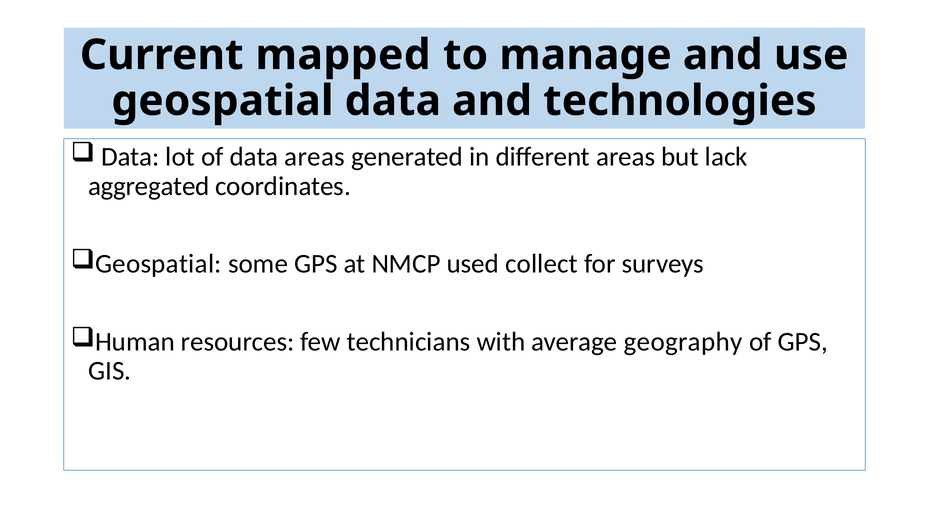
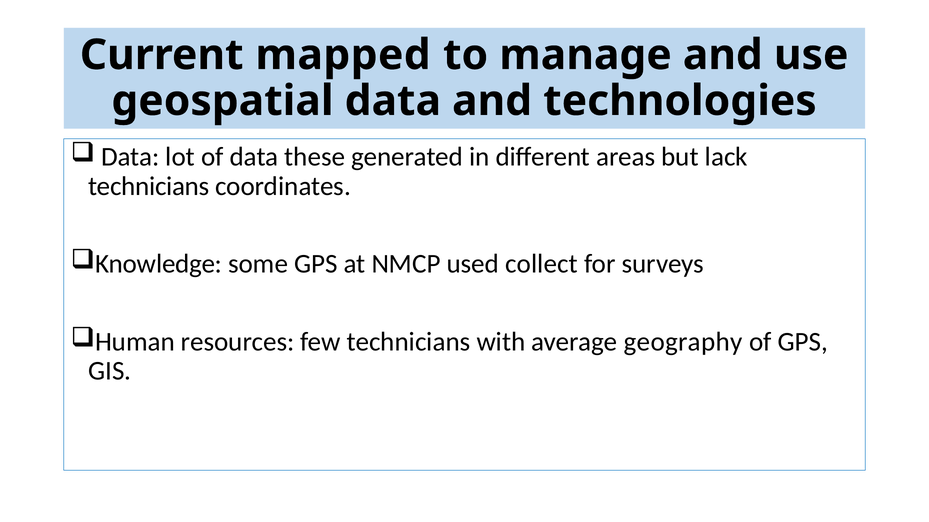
data areas: areas -> these
aggregated at (149, 186): aggregated -> technicians
Geospatial at (158, 264): Geospatial -> Knowledge
